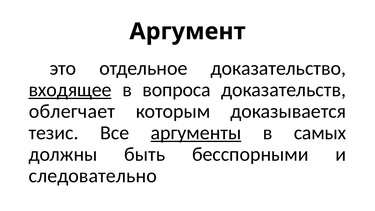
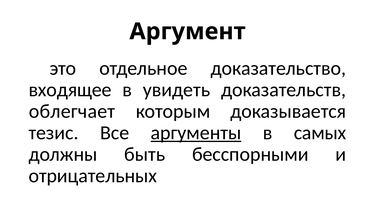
входящее underline: present -> none
вопроса: вопроса -> увидеть
следовательно: следовательно -> отрицательных
